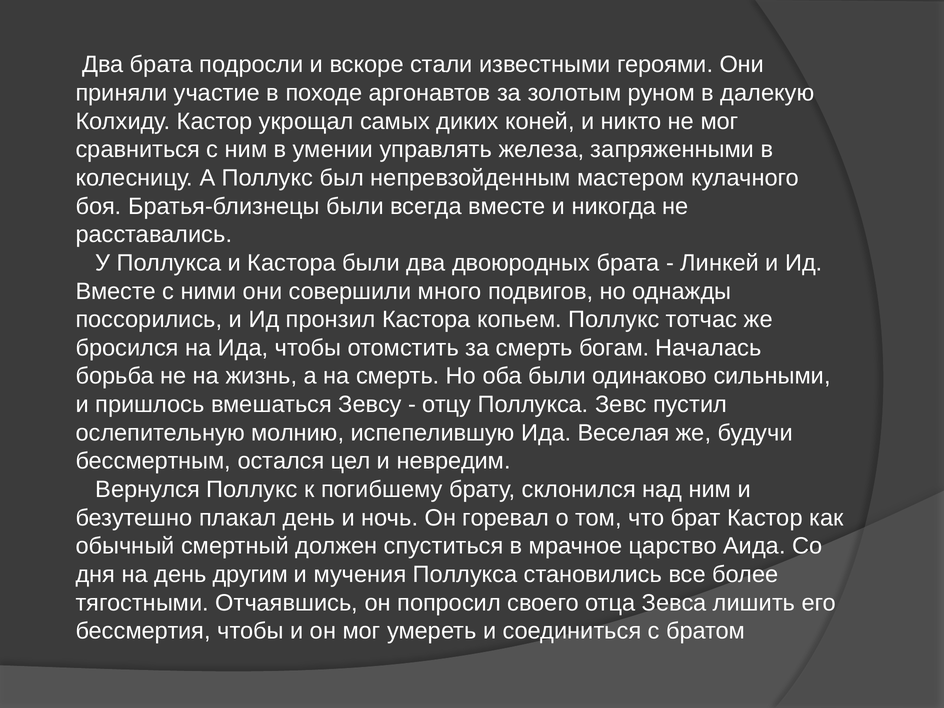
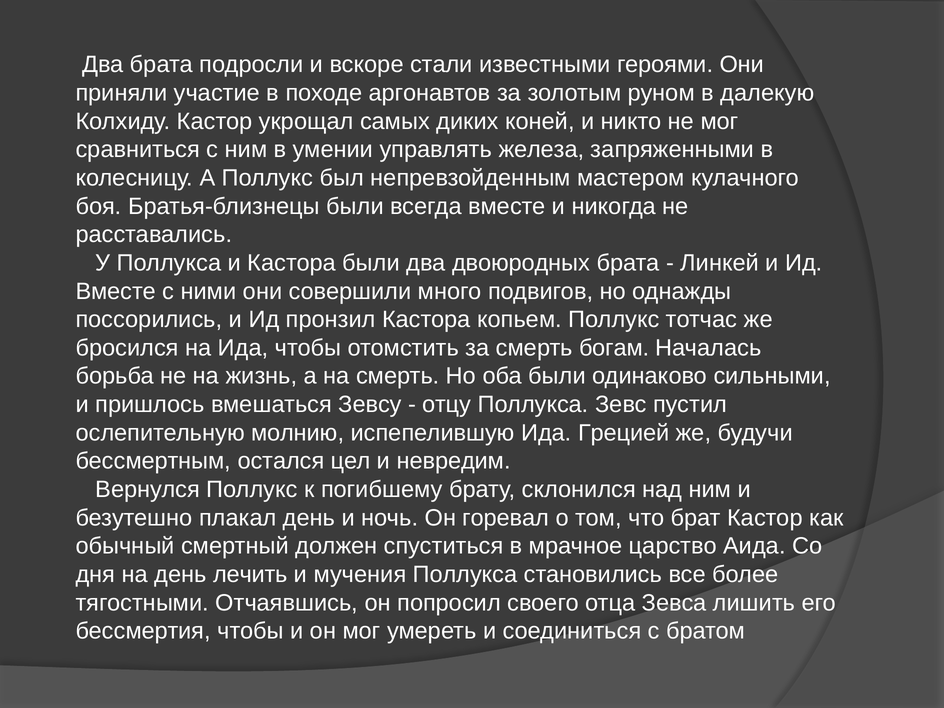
Веселая: Веселая -> Грецией
другим: другим -> лечить
